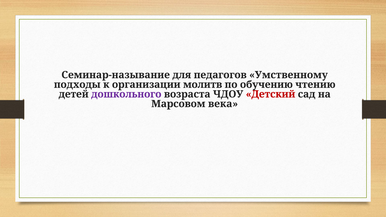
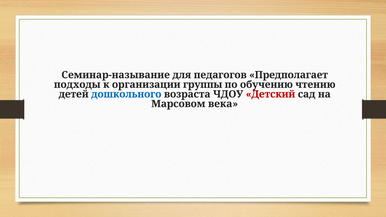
Умственному: Умственному -> Предполагает
молитв: молитв -> группы
дошкольного colour: purple -> blue
